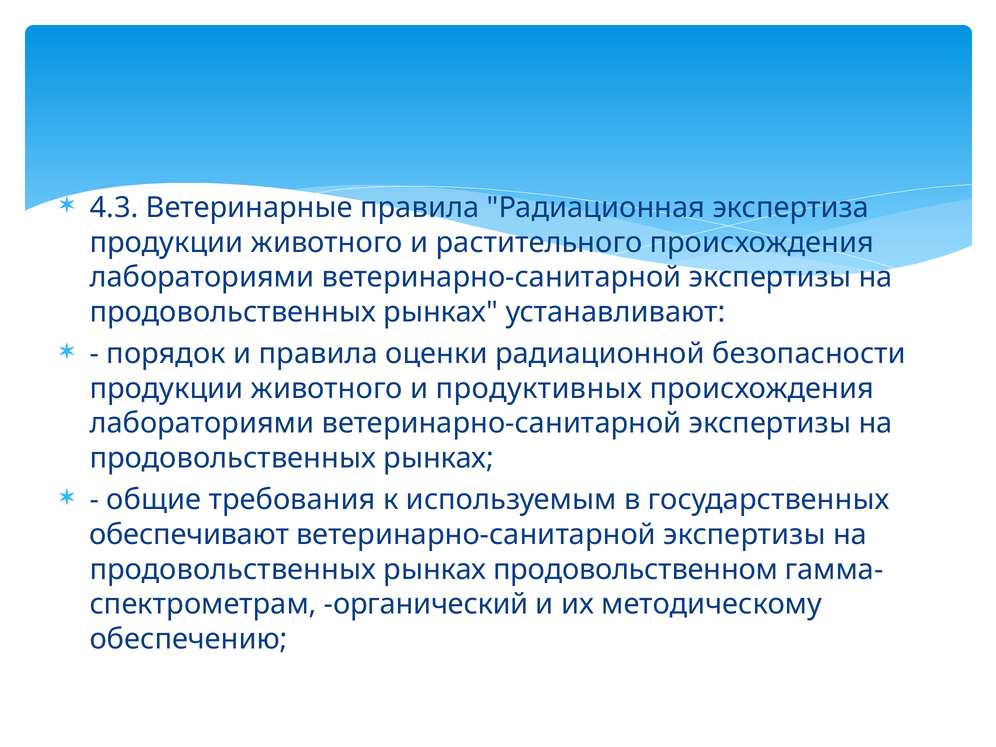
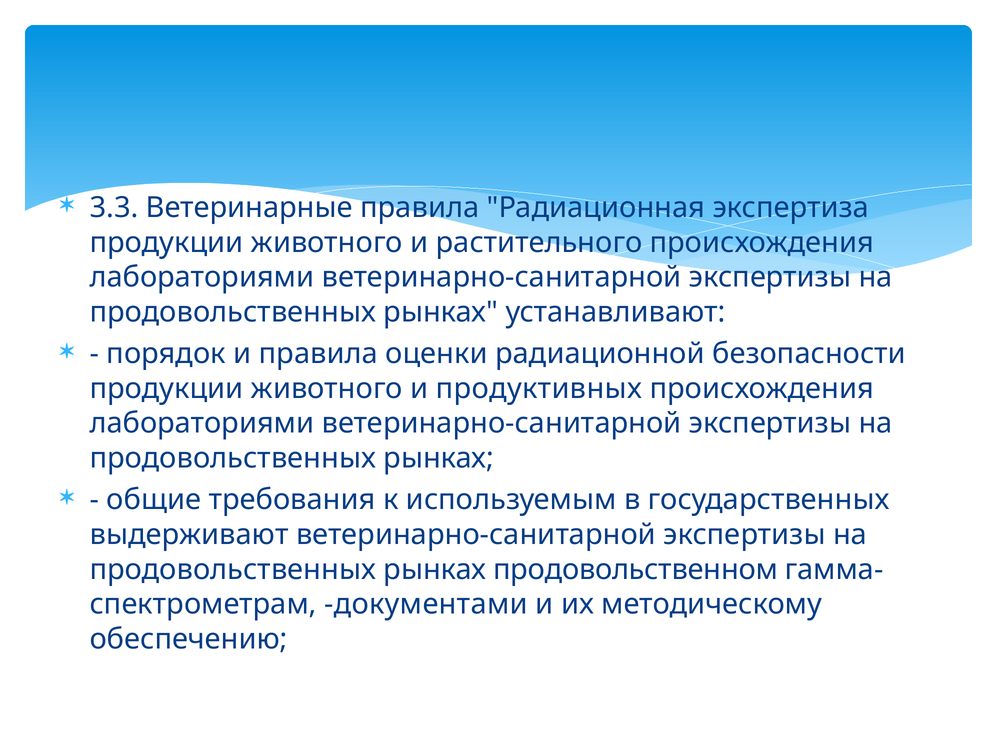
4.3: 4.3 -> 3.3
обеспечивают: обеспечивают -> выдерживают
органический: органический -> документами
